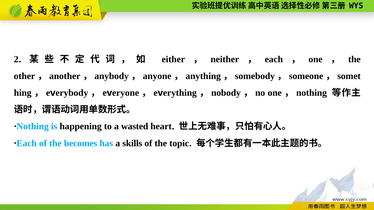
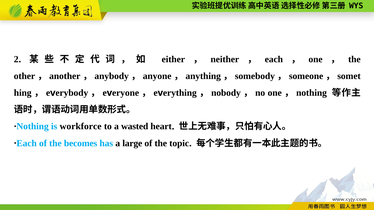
happening: happening -> workforce
skills: skills -> large
